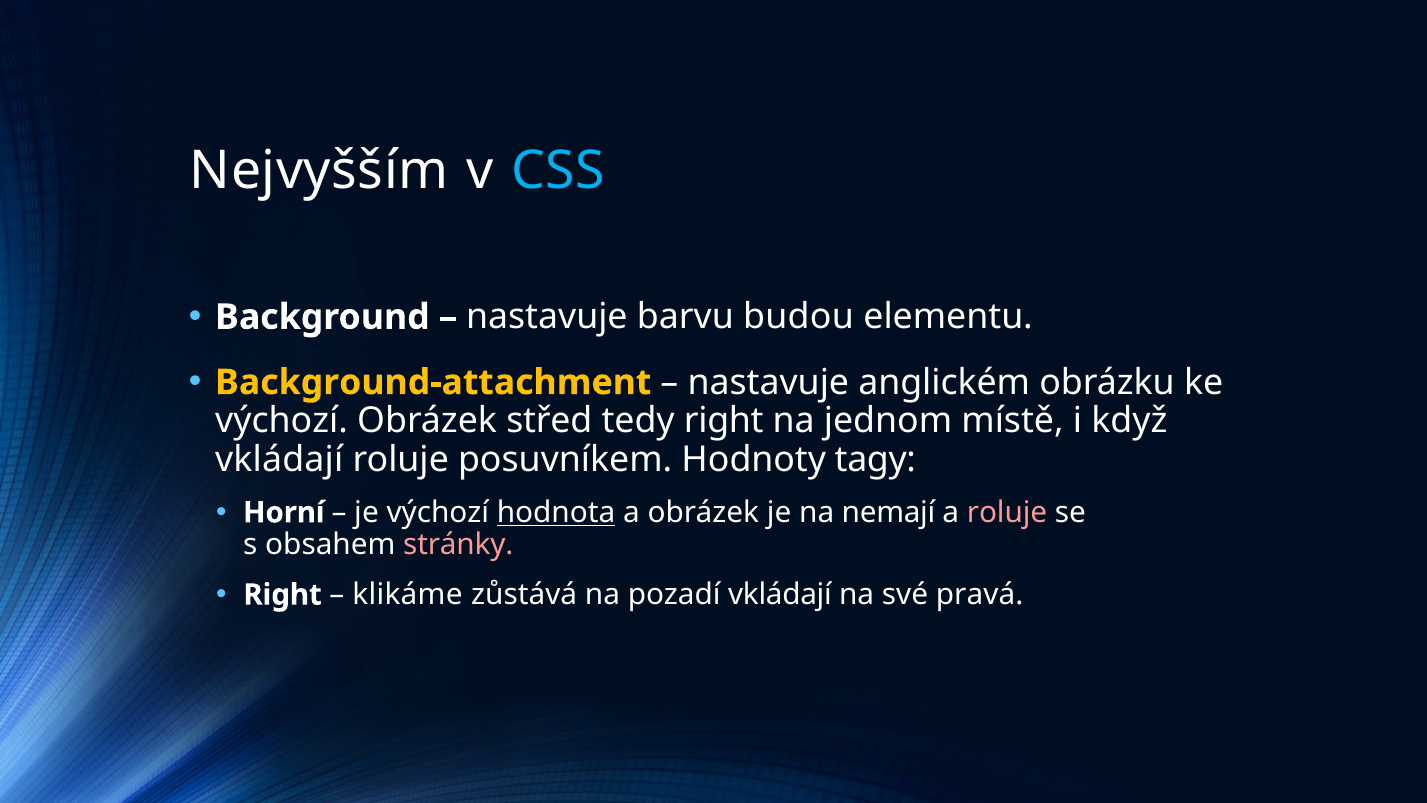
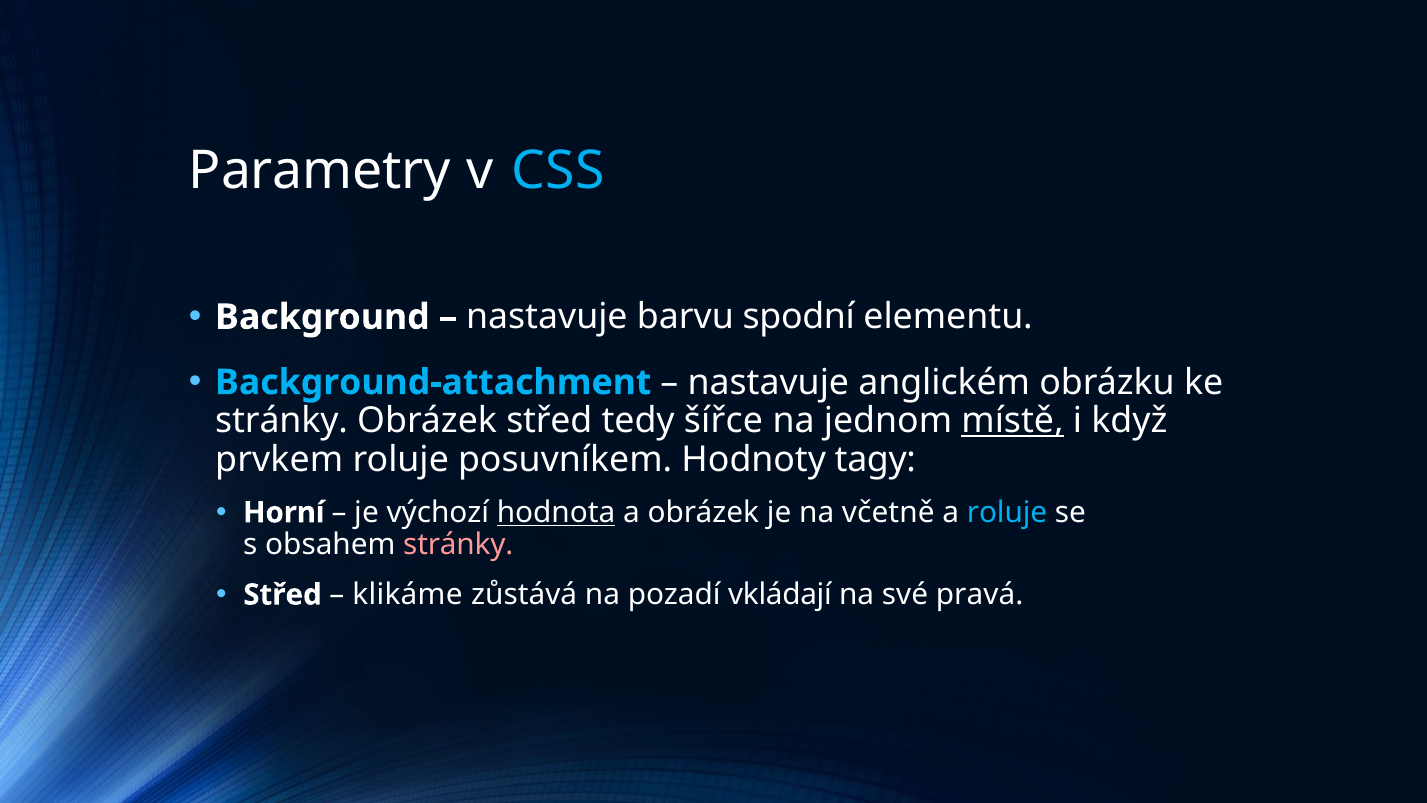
Nejvyšším: Nejvyšším -> Parametry
budou: budou -> spodní
Background-attachment colour: yellow -> light blue
výchozí at (282, 421): výchozí -> stránky
tedy right: right -> šířce
místě underline: none -> present
vkládají at (279, 459): vkládají -> prvkem
nemají: nemají -> včetně
roluje at (1007, 513) colour: pink -> light blue
Right at (283, 595): Right -> Střed
